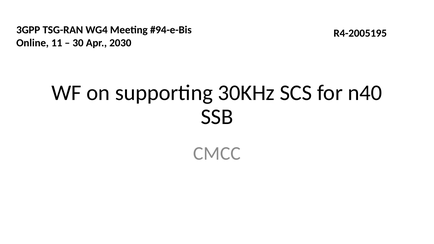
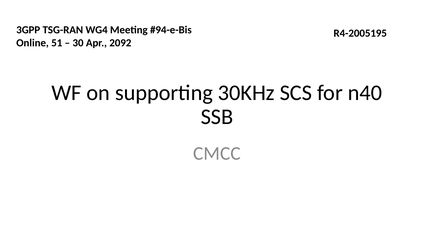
11: 11 -> 51
2030: 2030 -> 2092
